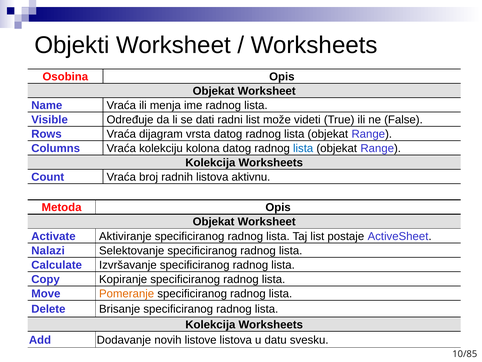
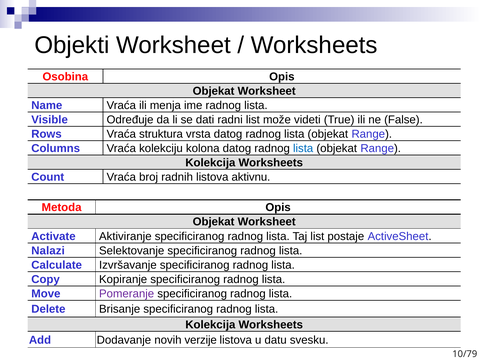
dijagram: dijagram -> struktura
Pomeranje colour: orange -> purple
listove: listove -> verzije
10/85: 10/85 -> 10/79
